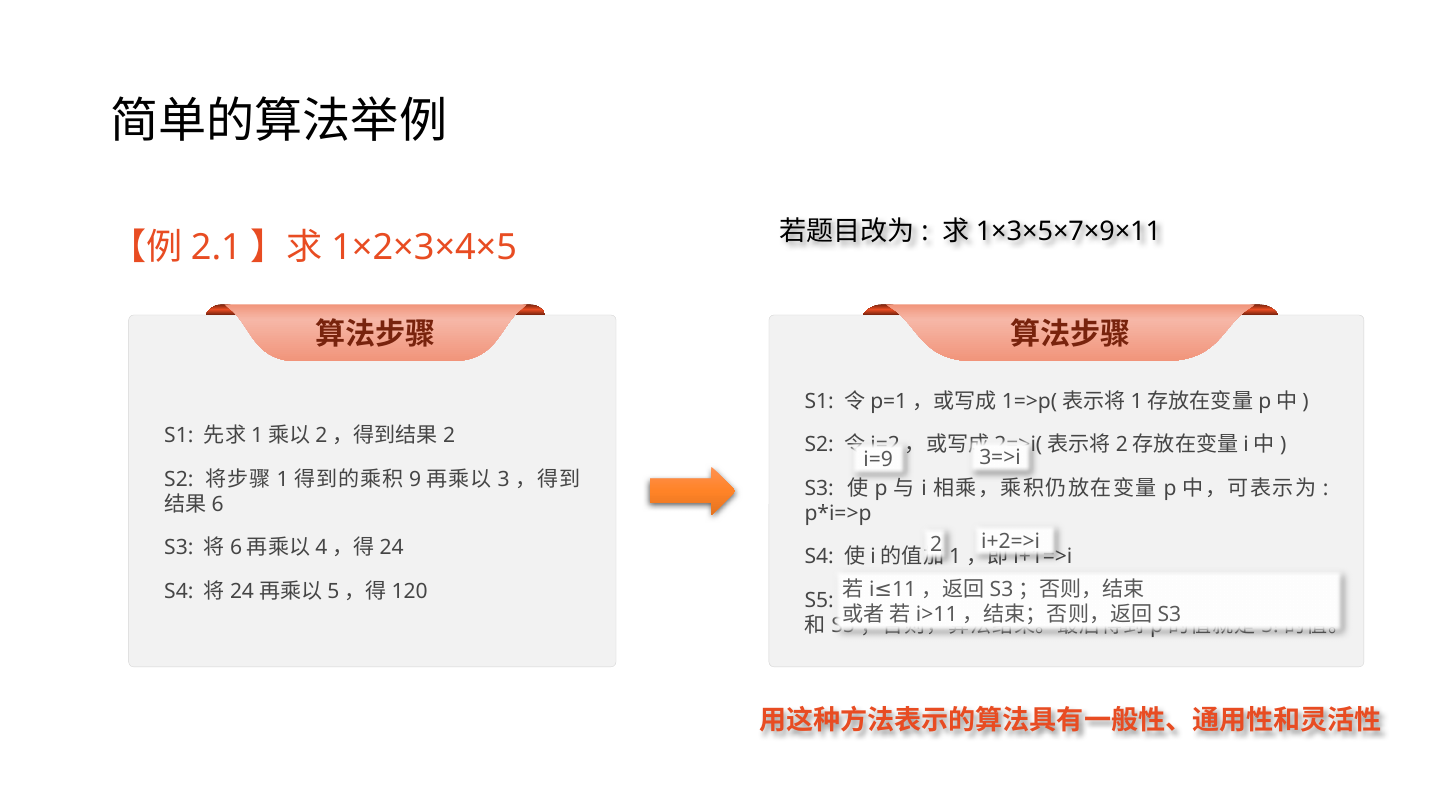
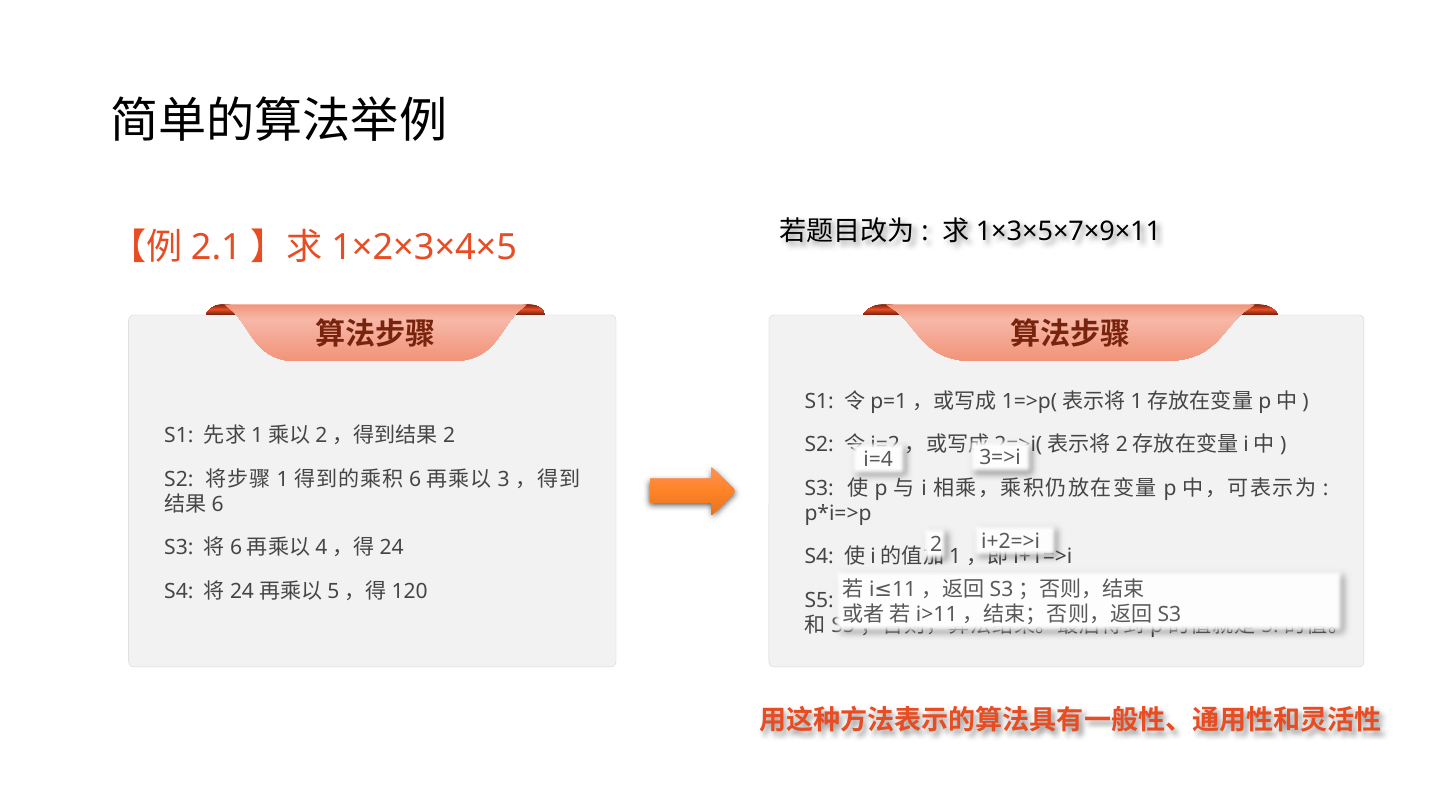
i=9: i=9 -> i=4
9: 9 -> 6
